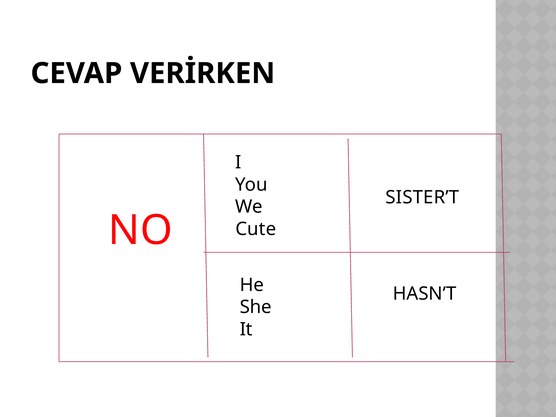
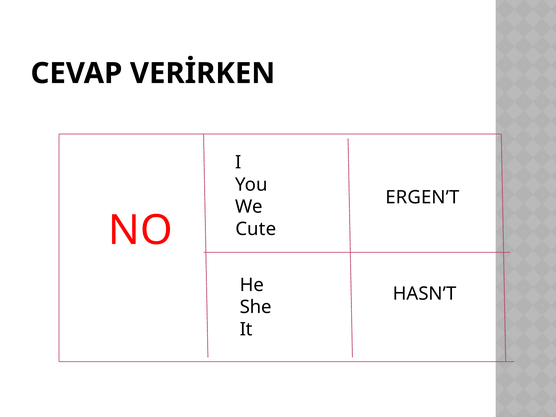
SISTER’T: SISTER’T -> ERGEN’T
